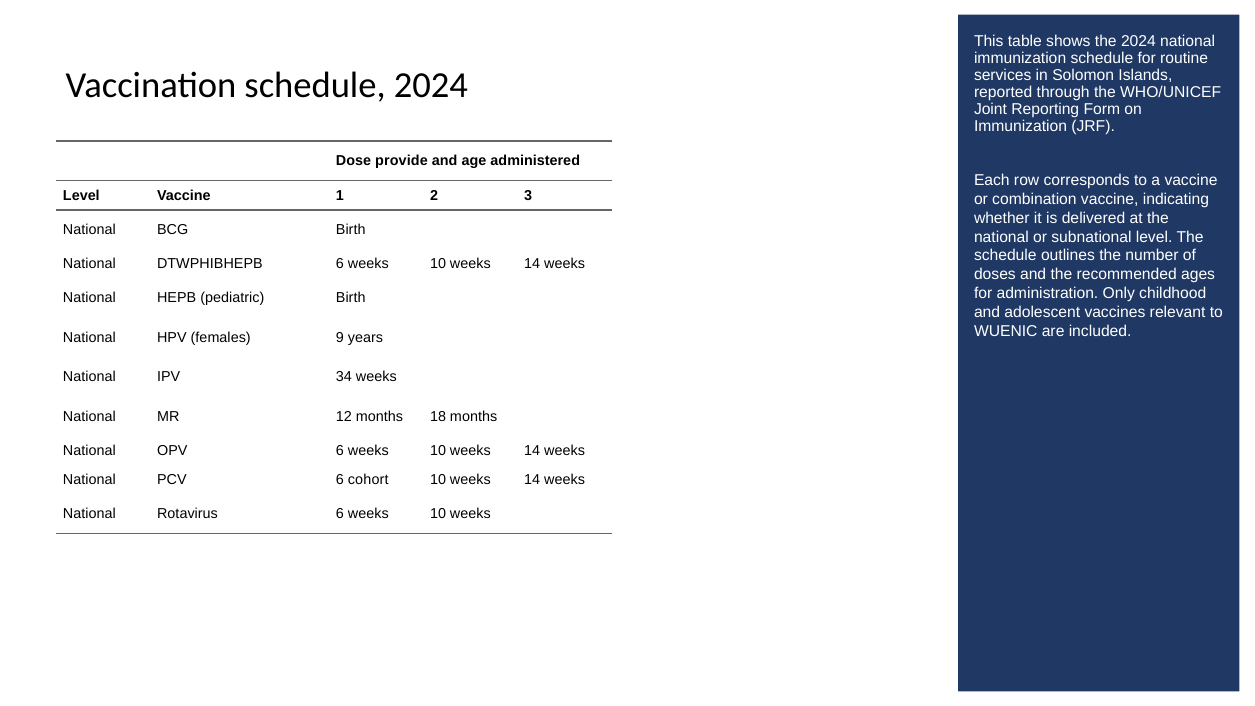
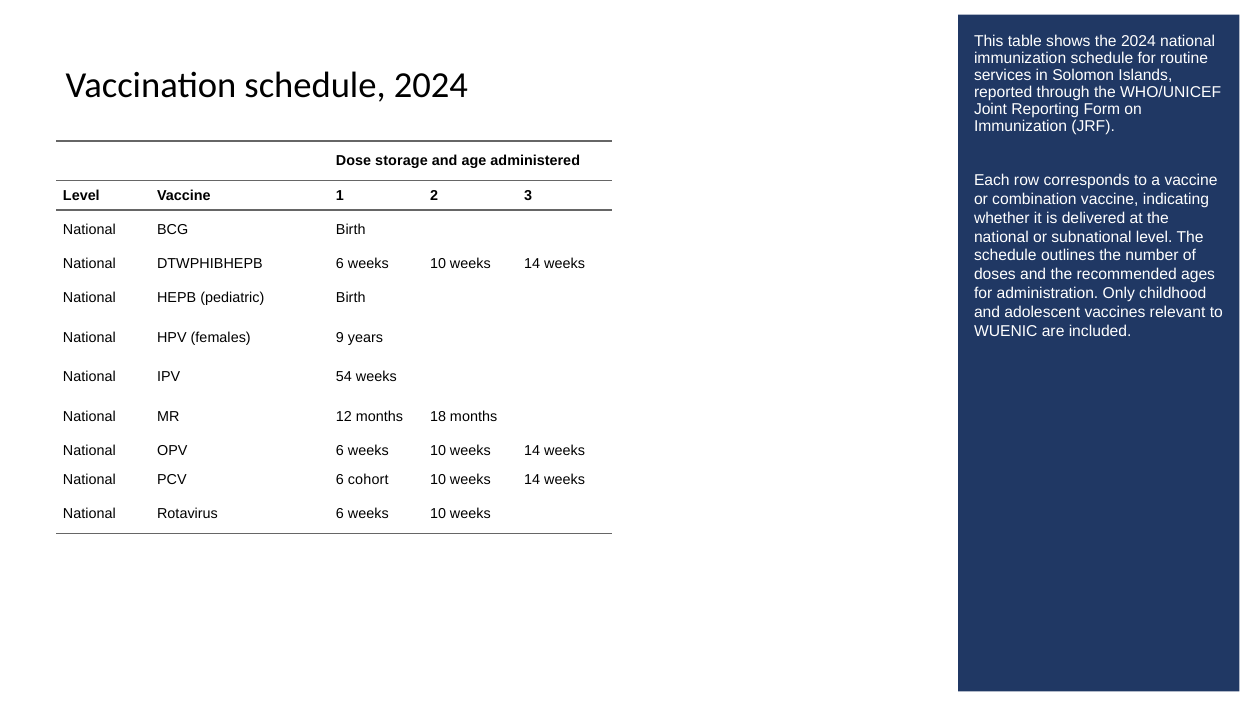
provide: provide -> storage
34: 34 -> 54
